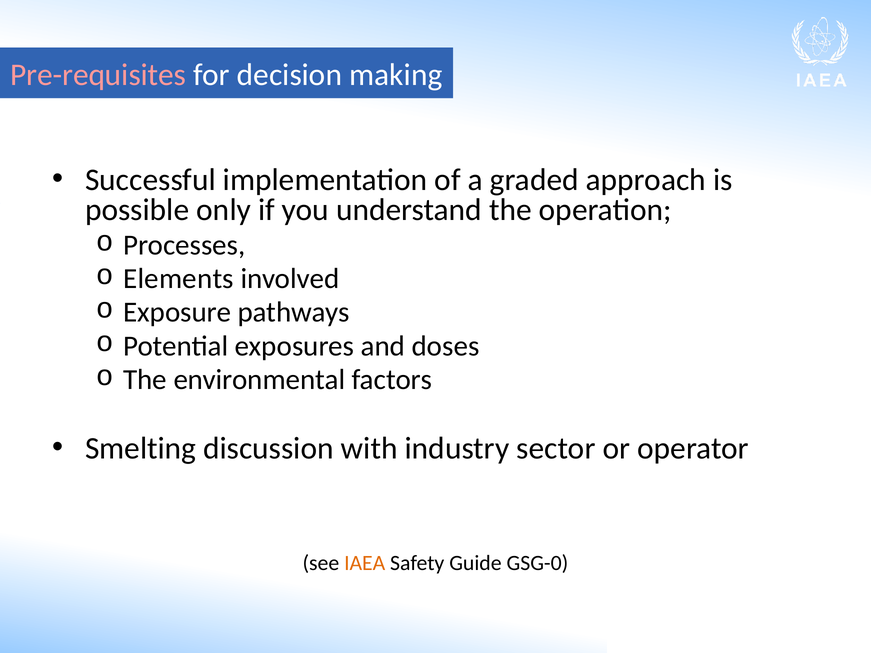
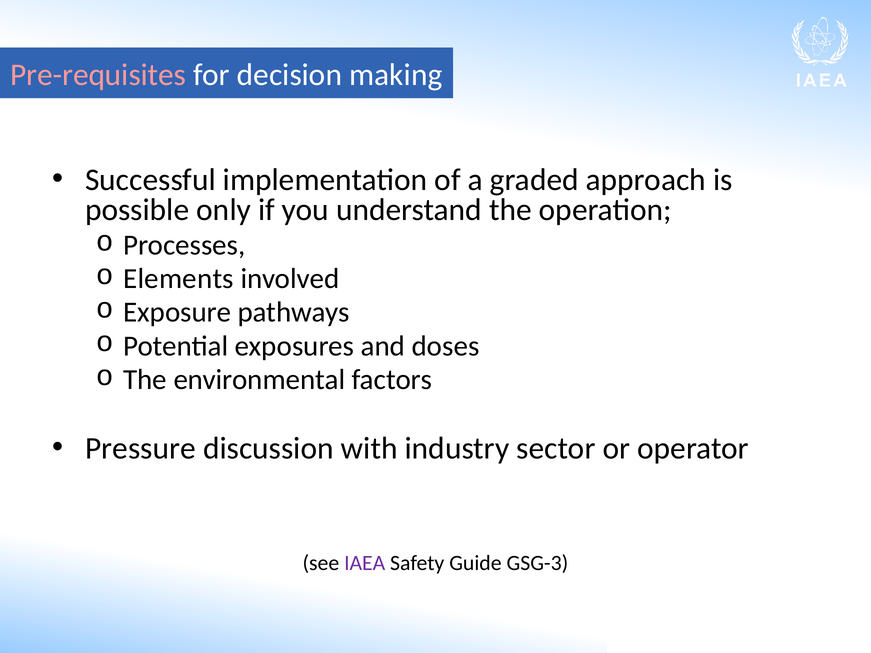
Smelting: Smelting -> Pressure
IAEA colour: orange -> purple
GSG-0: GSG-0 -> GSG-3
